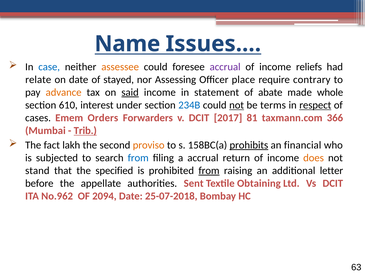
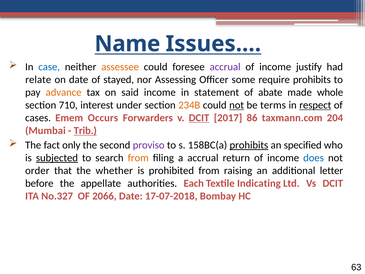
reliefs: reliefs -> justify
place: place -> some
require contrary: contrary -> prohibits
said underline: present -> none
610: 610 -> 710
234B colour: blue -> orange
Orders: Orders -> Occurs
DCIT at (199, 118) underline: none -> present
81: 81 -> 86
366: 366 -> 204
lakh: lakh -> only
proviso colour: orange -> purple
financial: financial -> specified
subjected underline: none -> present
from at (138, 158) colour: blue -> orange
does colour: orange -> blue
stand: stand -> order
specified: specified -> whether
from at (209, 170) underline: present -> none
Sent: Sent -> Each
Obtaining: Obtaining -> Indicating
No.962: No.962 -> No.327
2094: 2094 -> 2066
25-07-2018: 25-07-2018 -> 17-07-2018
